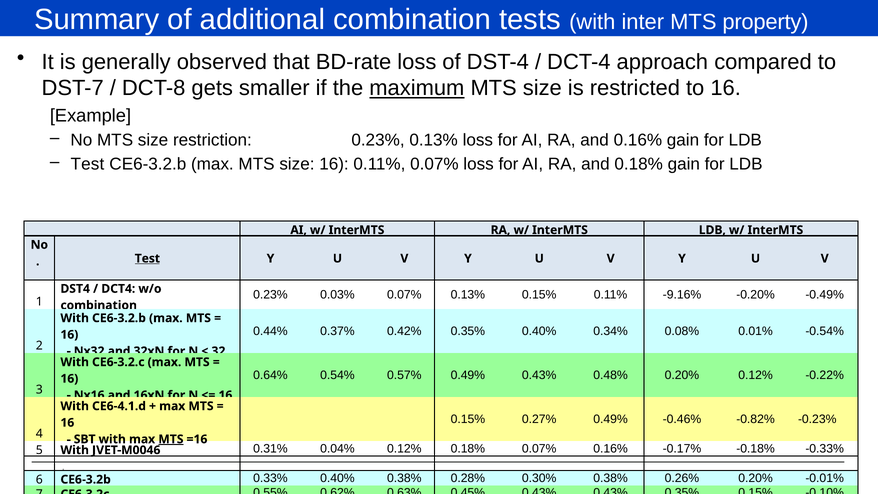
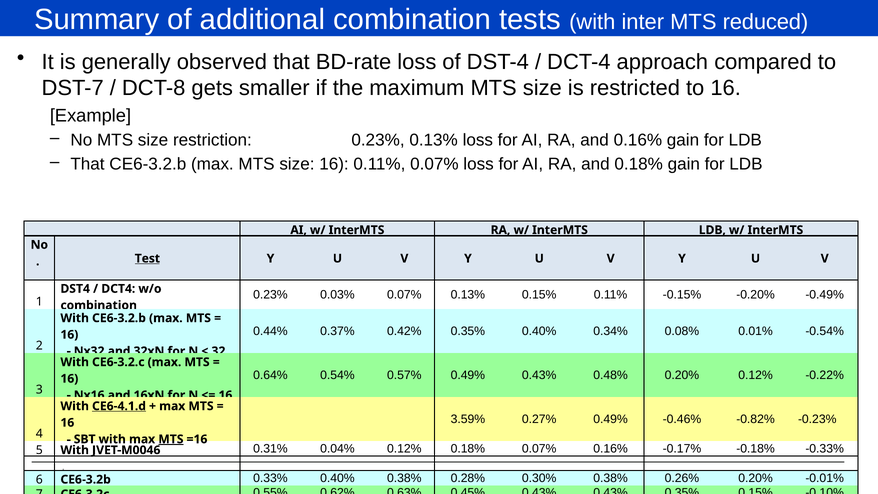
property: property -> reduced
maximum underline: present -> none
Test at (87, 164): Test -> That
-9.16%: -9.16% -> -0.15%
CE6-4.1.d underline: none -> present
0.15% at (468, 419): 0.15% -> 3.59%
